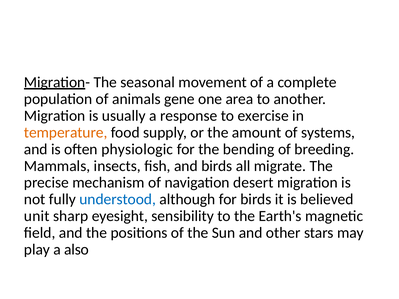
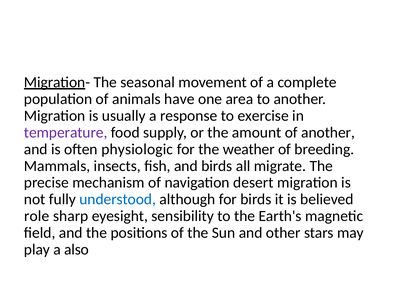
gene: gene -> have
temperature colour: orange -> purple
of systems: systems -> another
bending: bending -> weather
unit: unit -> role
